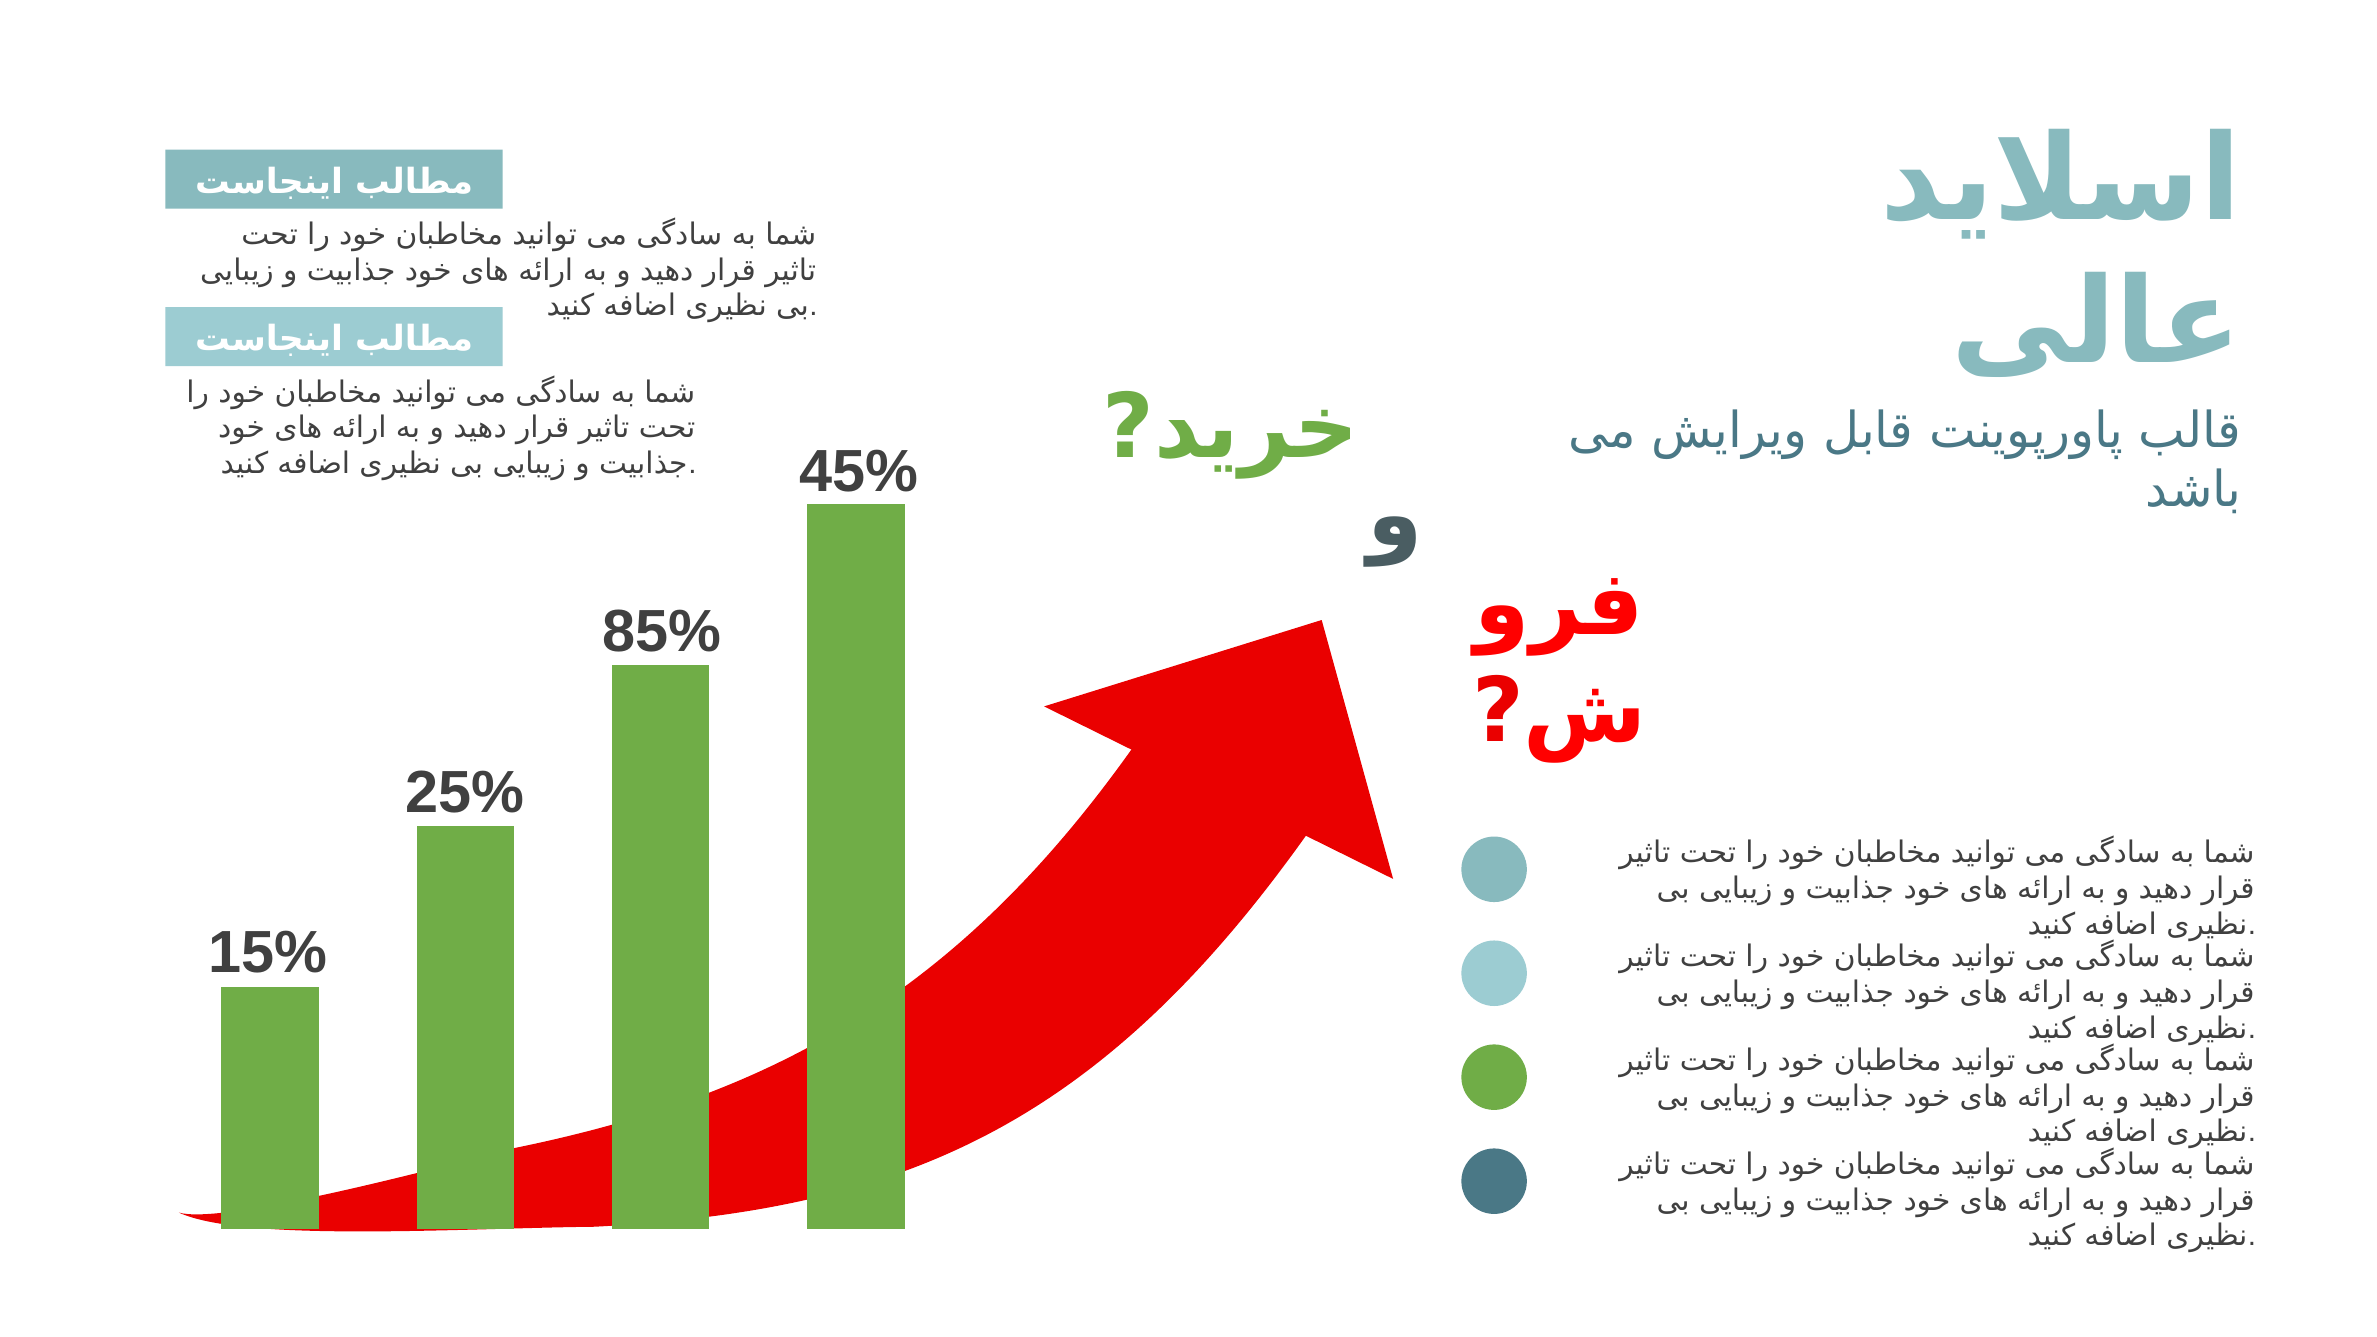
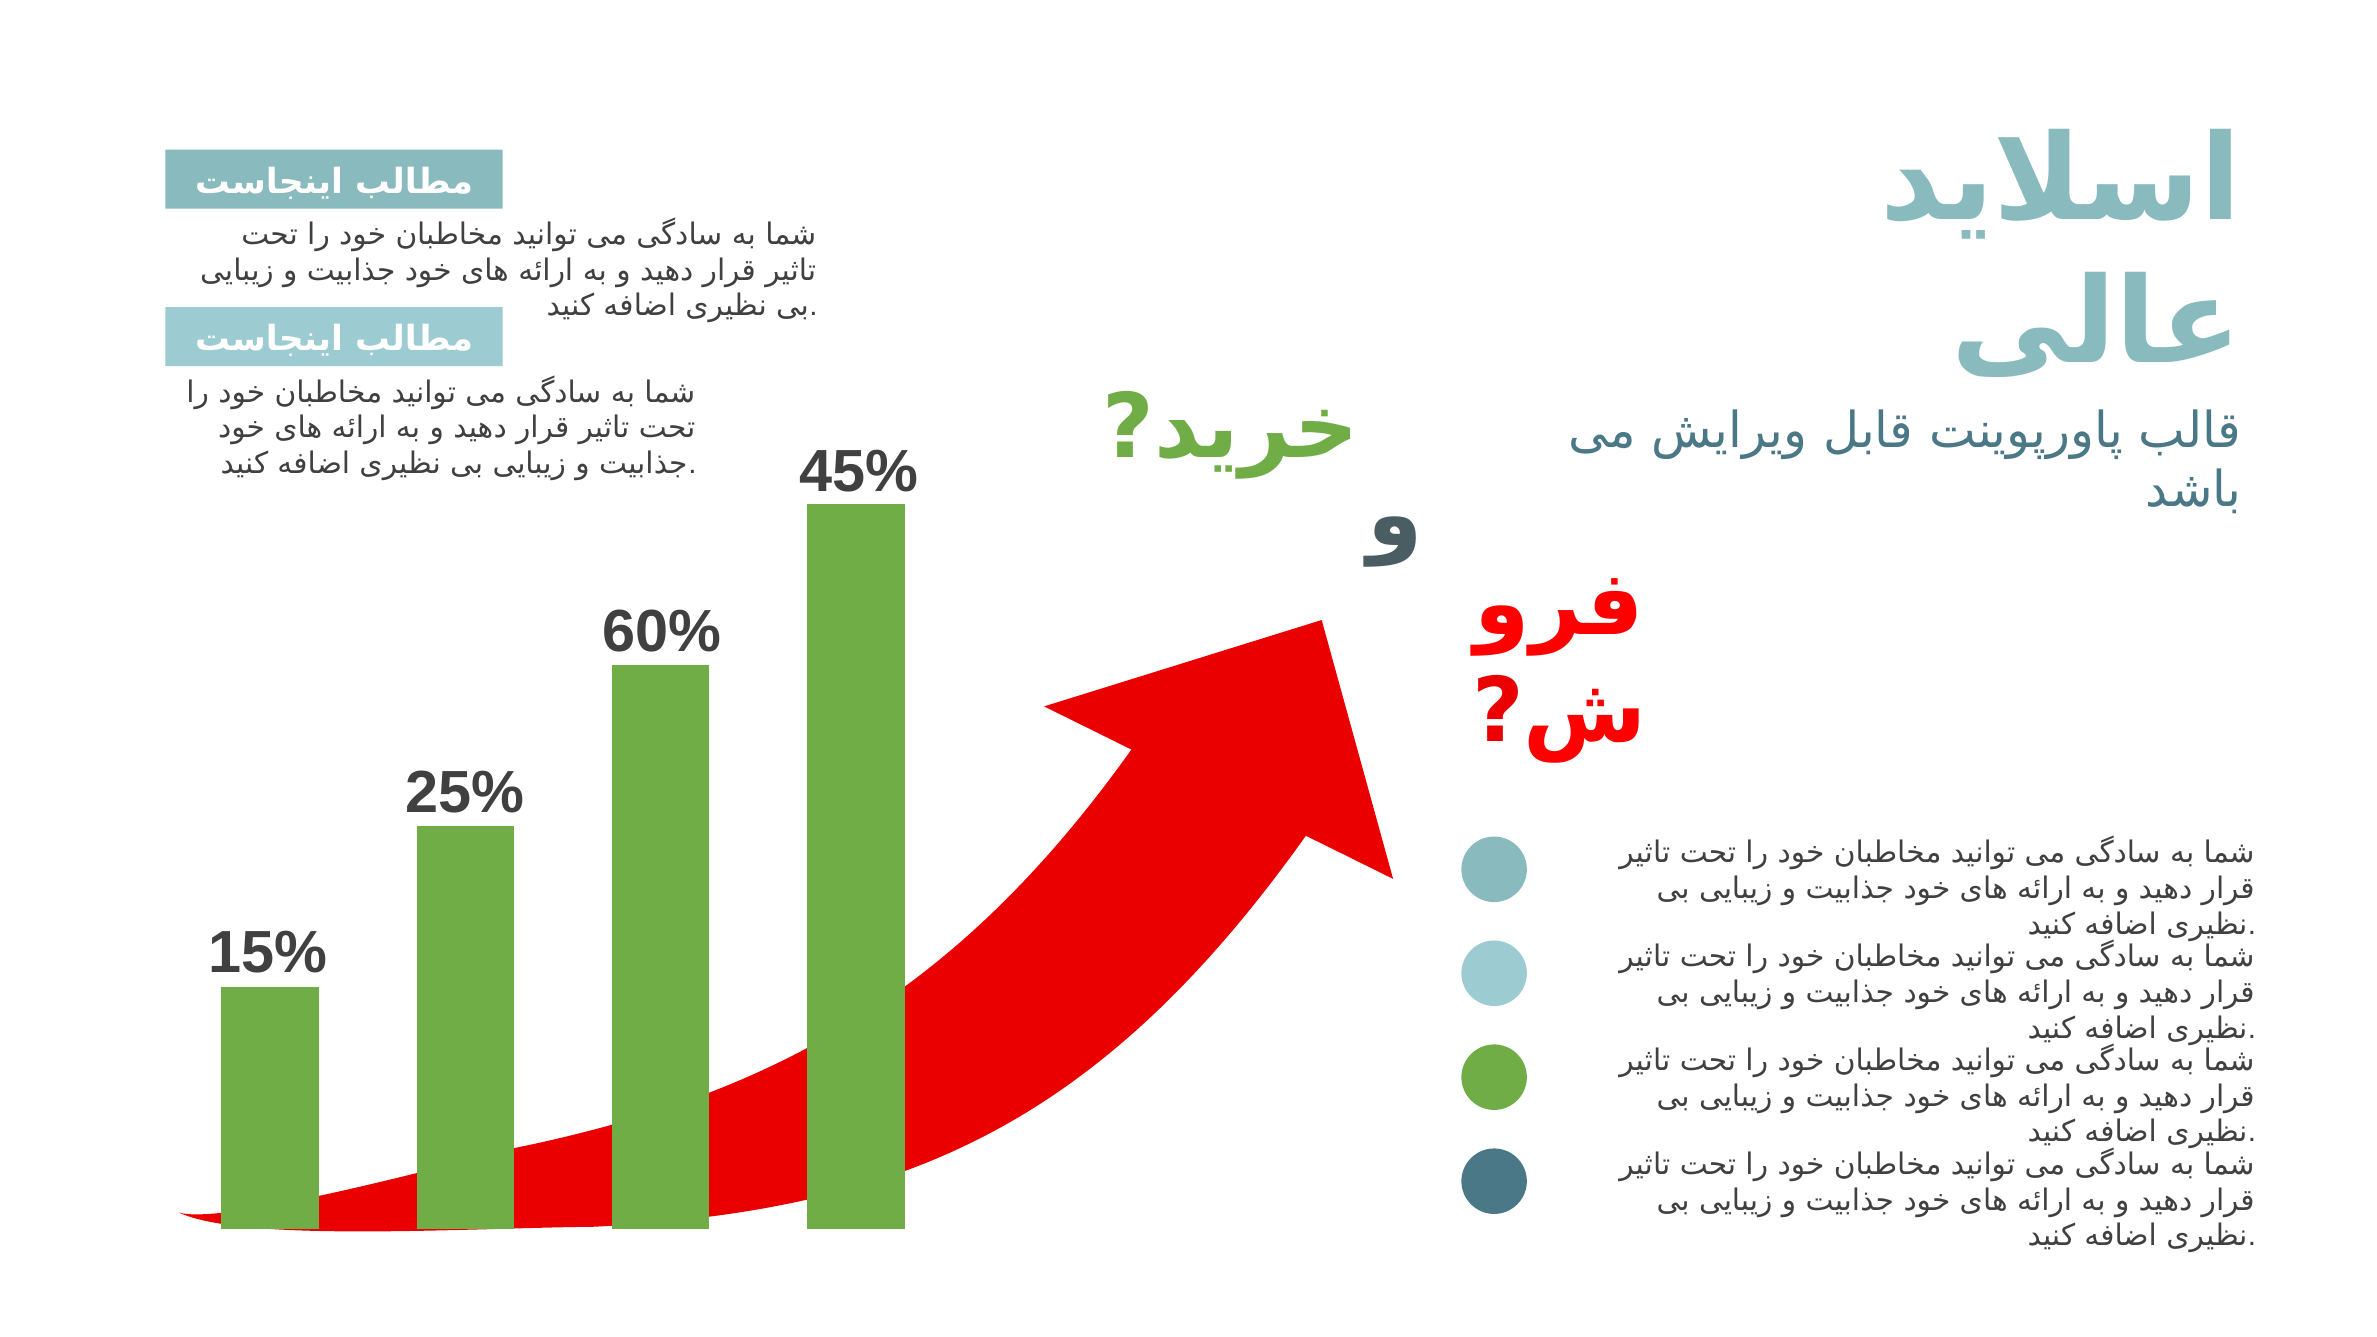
85%: 85% -> 60%
